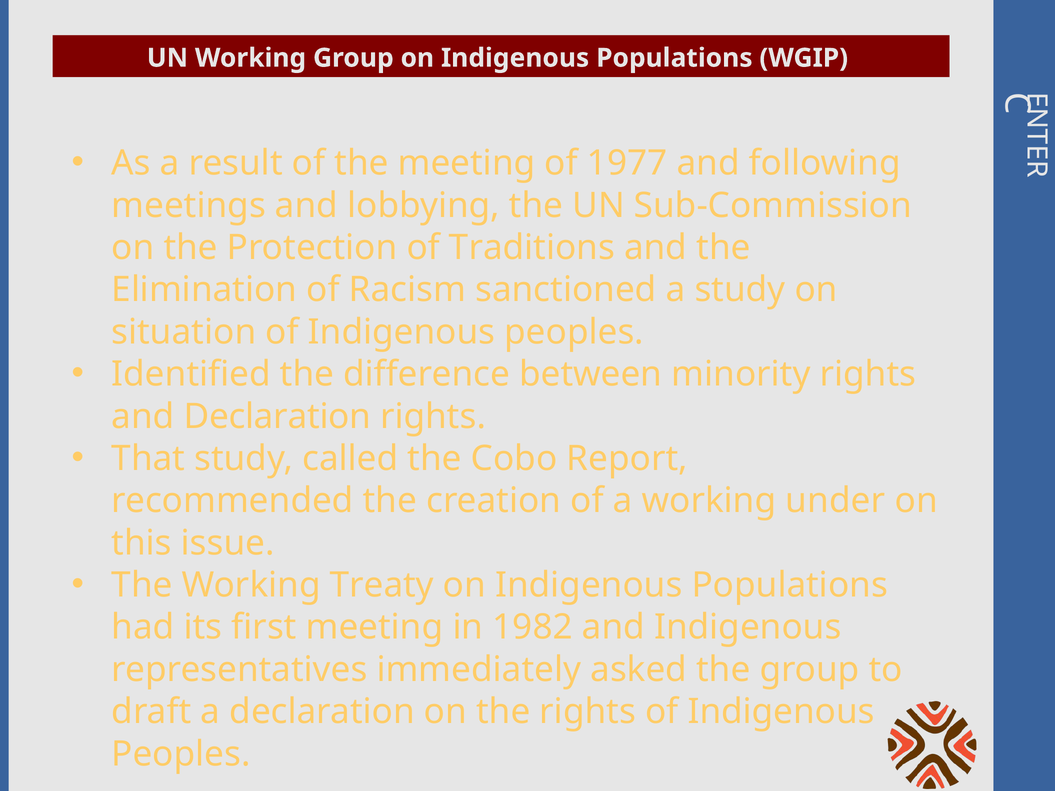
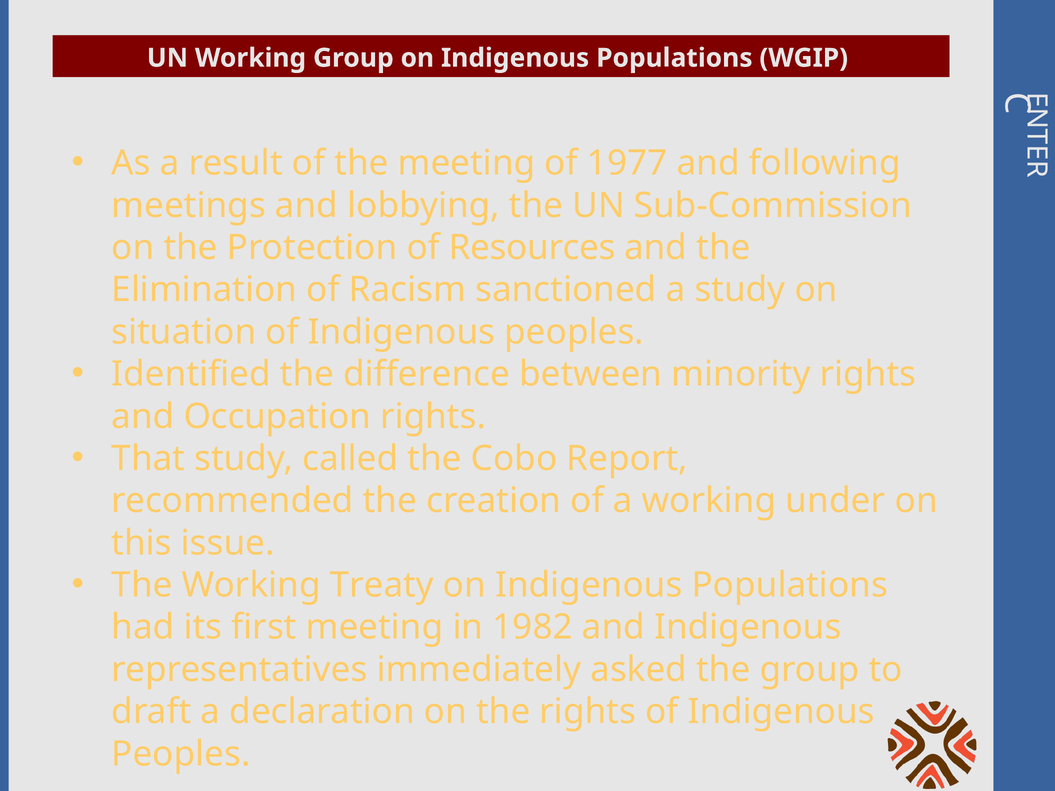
Traditions: Traditions -> Resources
and Declaration: Declaration -> Occupation
